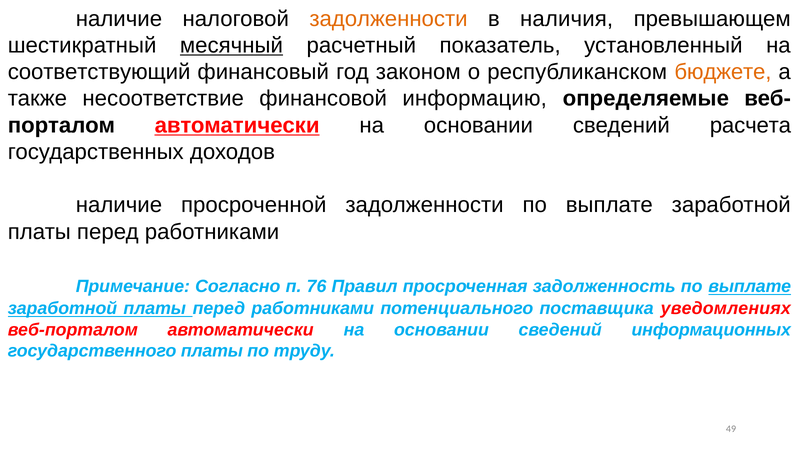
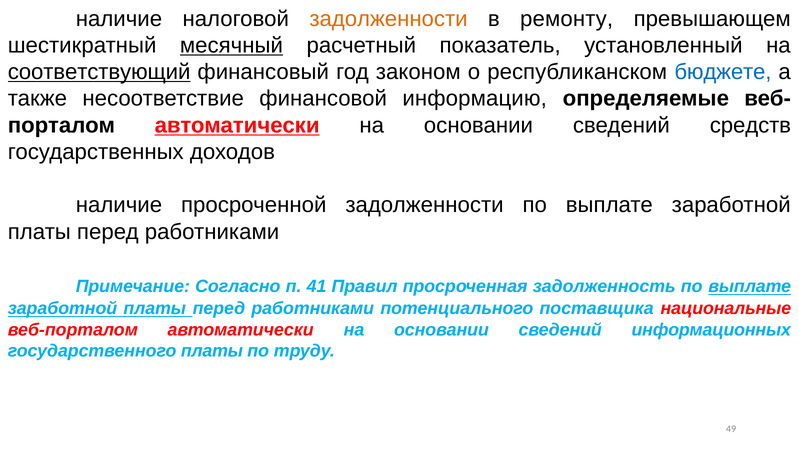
наличия: наличия -> ремонту
соответствующий underline: none -> present
бюджете colour: orange -> blue
расчета: расчета -> средств
76: 76 -> 41
уведомлениях: уведомлениях -> национальные
